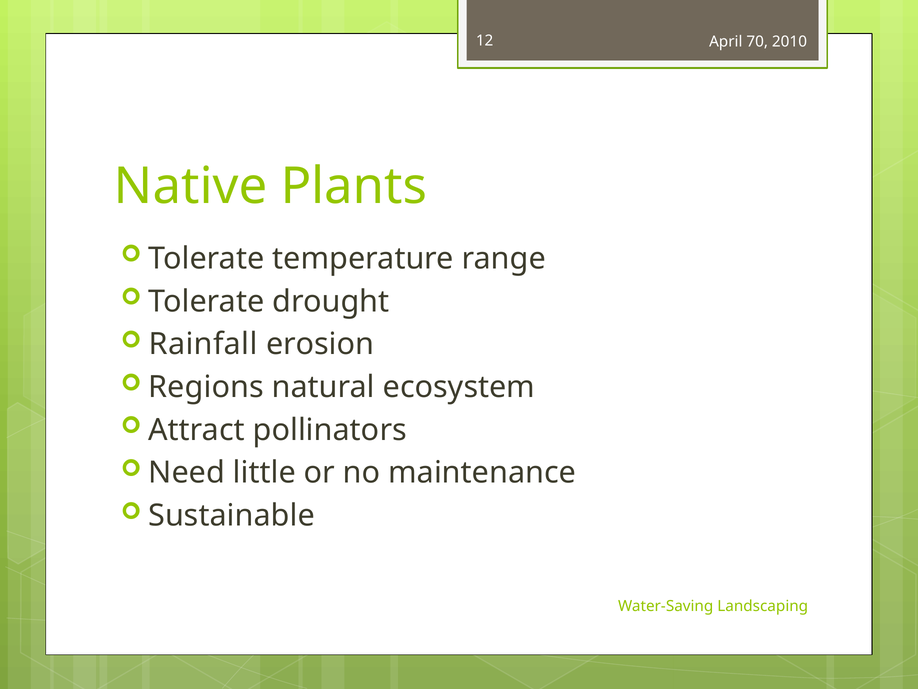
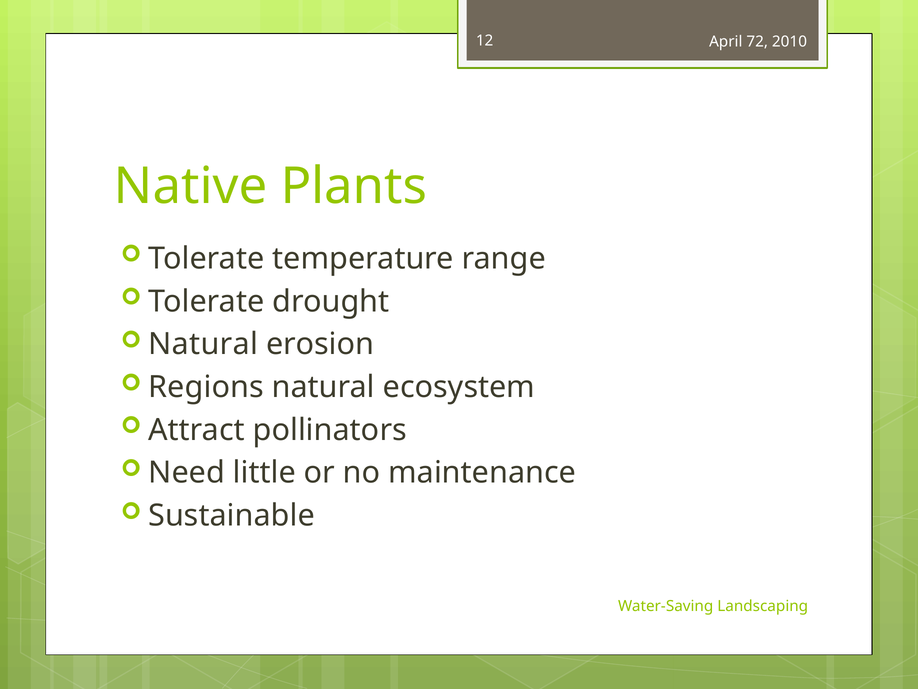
70: 70 -> 72
Rainfall at (203, 344): Rainfall -> Natural
